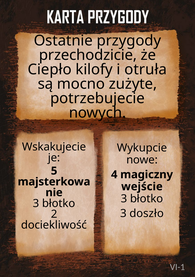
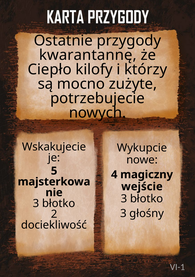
przechodzicie: przechodzicie -> kwarantannę
otruła: otruła -> którzy
doszło: doszło -> głośny
